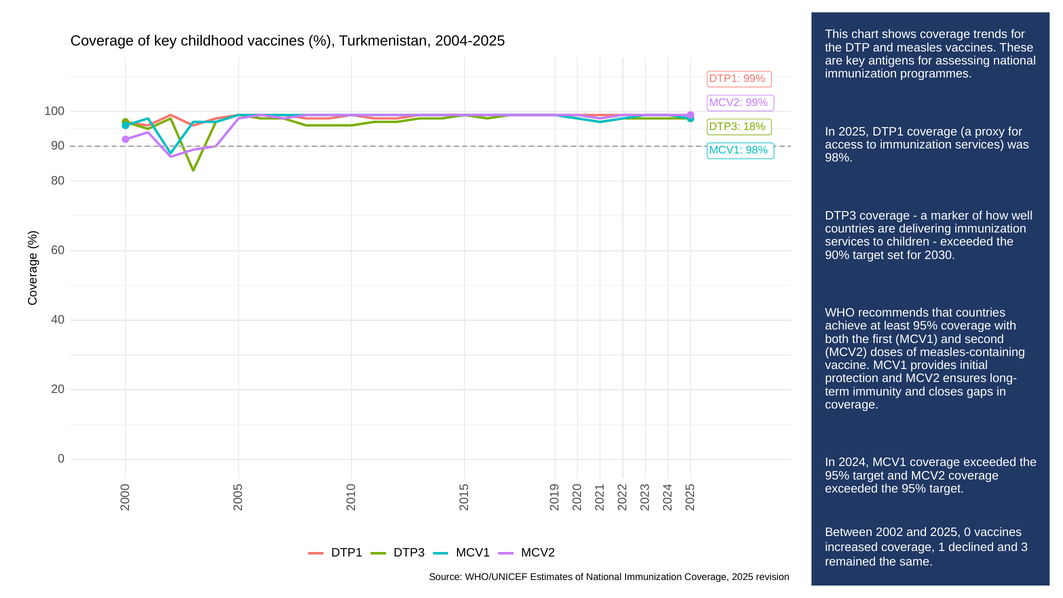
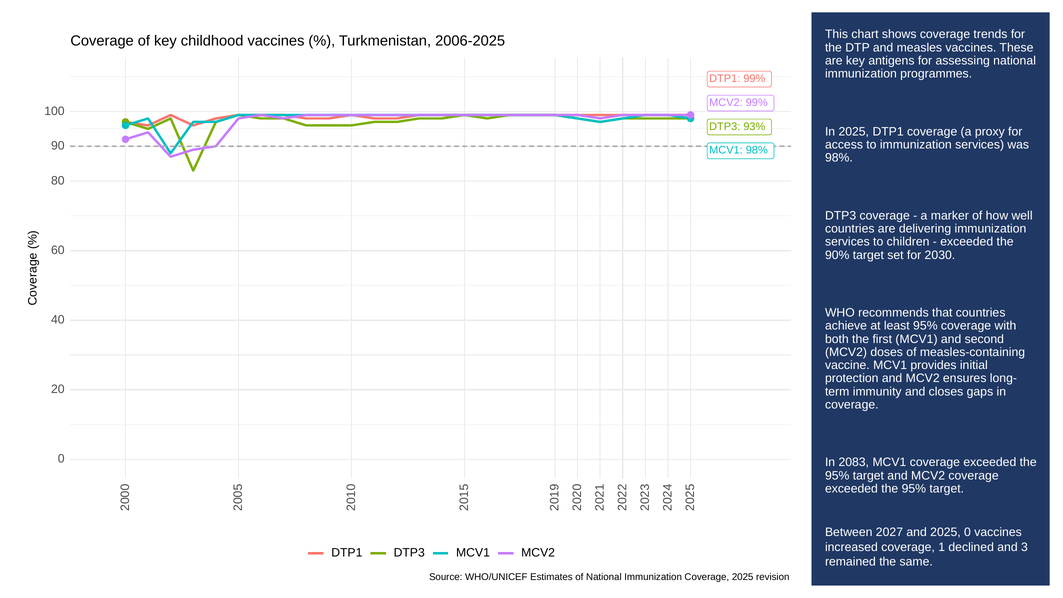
2004-2025: 2004-2025 -> 2006-2025
18%: 18% -> 93%
2024: 2024 -> 2083
2002: 2002 -> 2027
